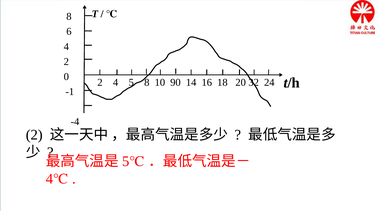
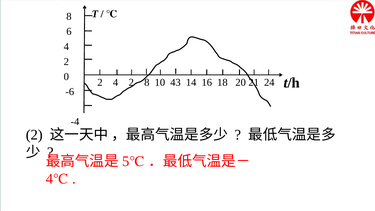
2 4 5: 5 -> 2
90: 90 -> 43
32: 32 -> 21
-1: -1 -> -6
